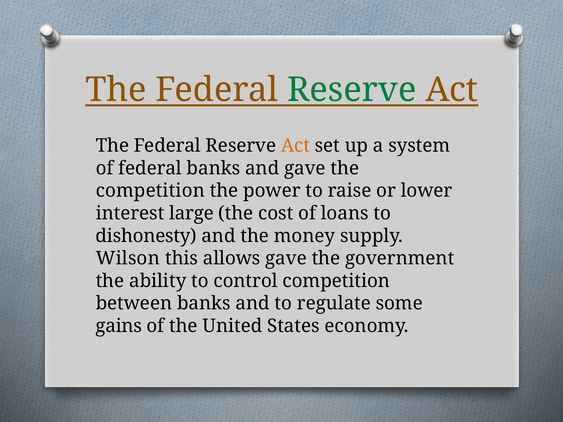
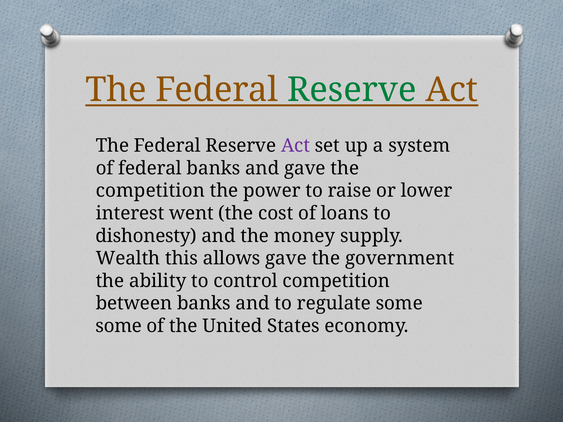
Act at (296, 146) colour: orange -> purple
large: large -> went
Wilson: Wilson -> Wealth
gains at (119, 326): gains -> some
